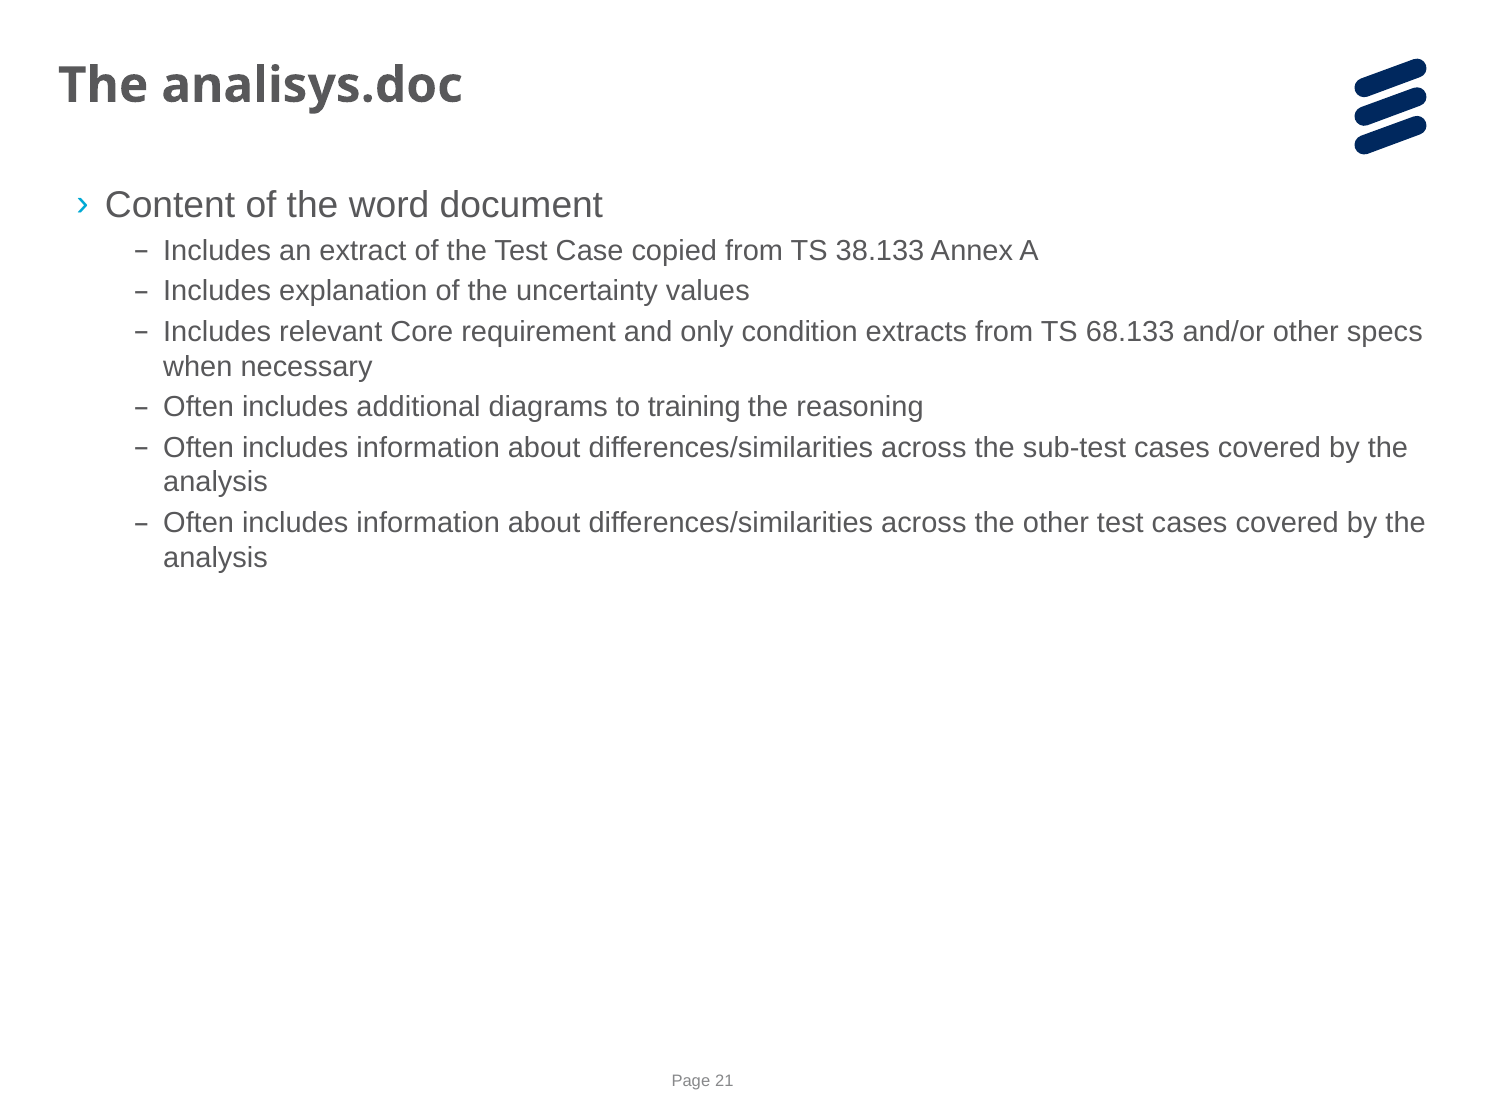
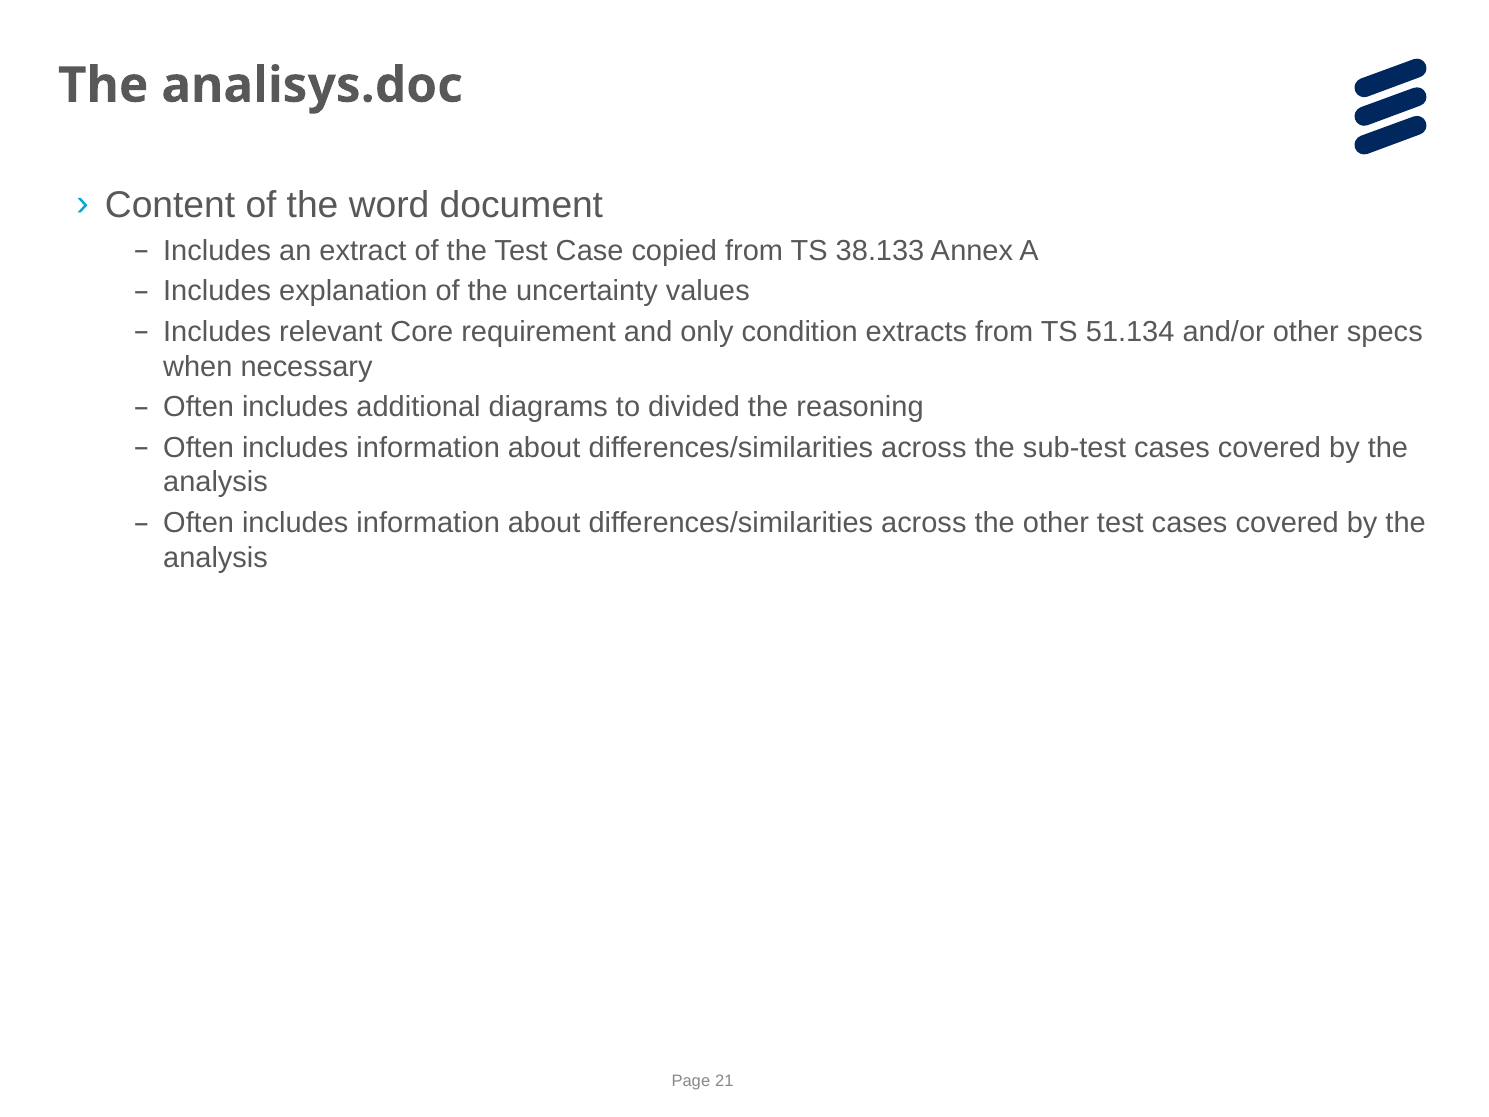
68.133: 68.133 -> 51.134
training: training -> divided
